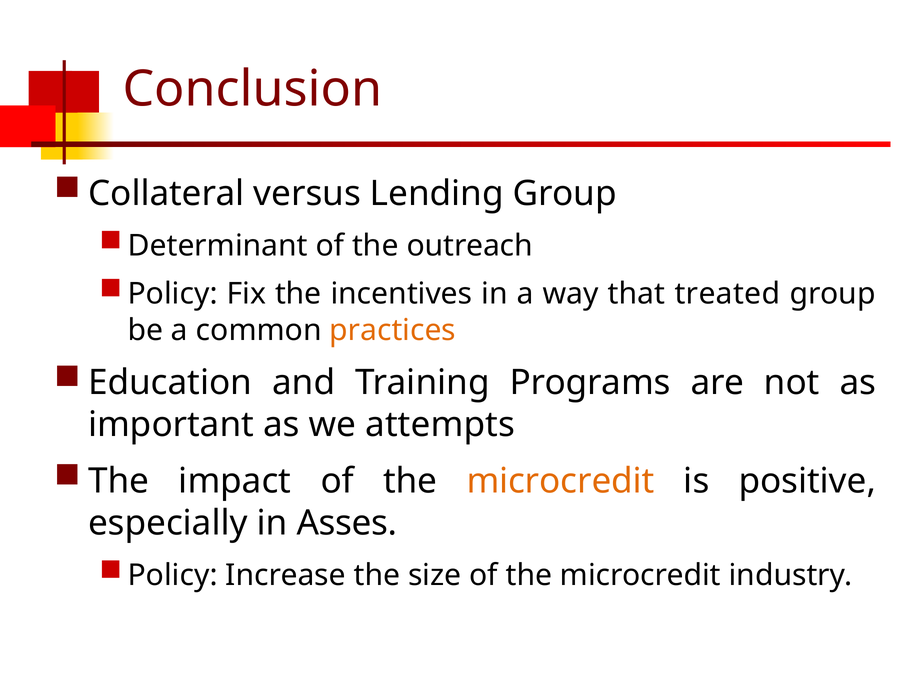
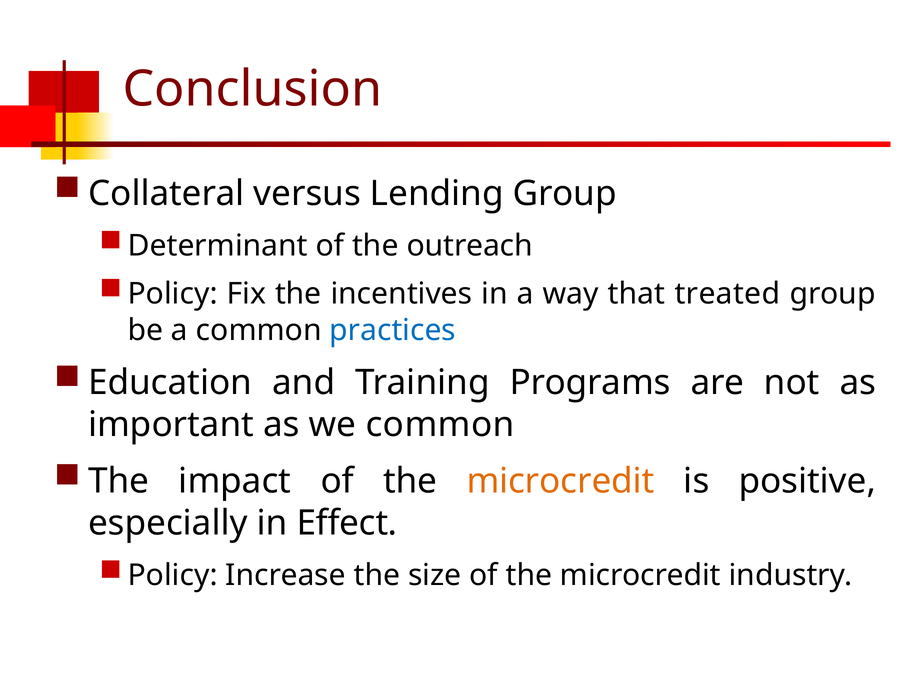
practices colour: orange -> blue
we attempts: attempts -> common
Asses: Asses -> Effect
